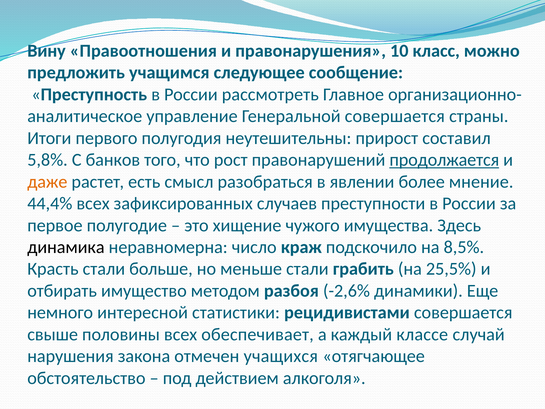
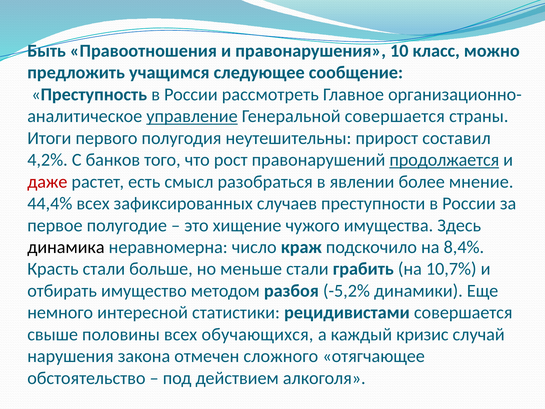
Вину: Вину -> Быть
управление underline: none -> present
5,8%: 5,8% -> 4,2%
даже colour: orange -> red
8,5%: 8,5% -> 8,4%
25,5%: 25,5% -> 10,7%
-2,6%: -2,6% -> -5,2%
обеспечивает: обеспечивает -> обучающихся
классе: классе -> кризис
учащихся: учащихся -> сложного
